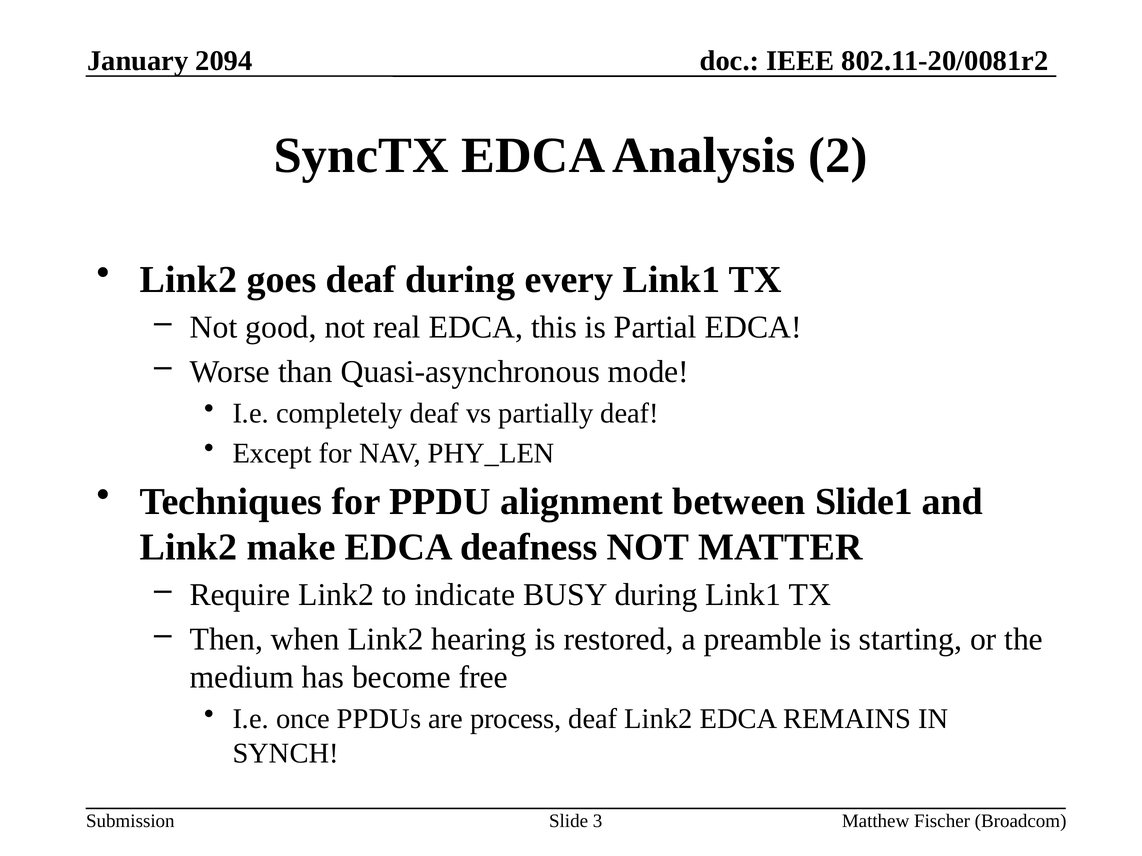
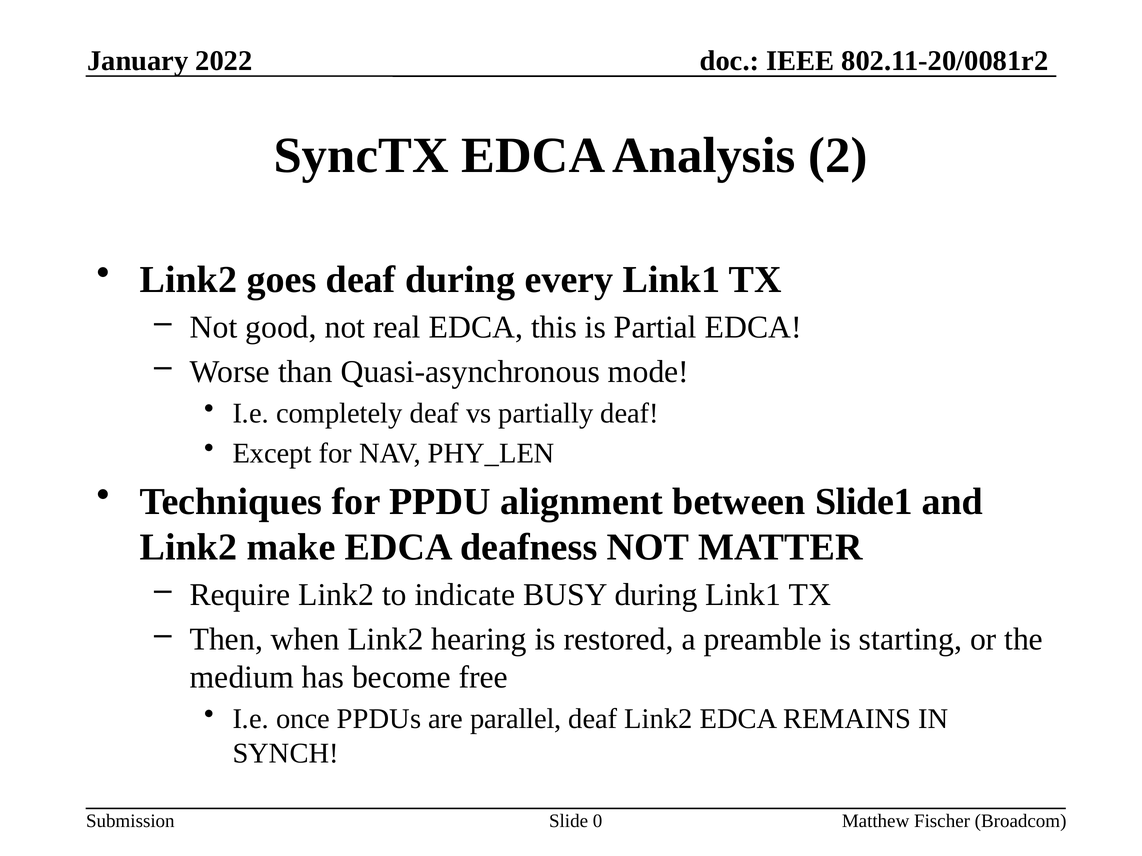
2094: 2094 -> 2022
process: process -> parallel
3: 3 -> 0
